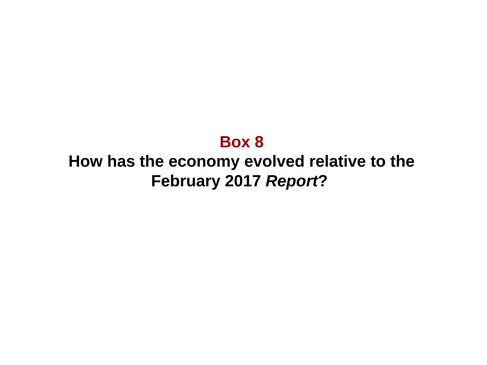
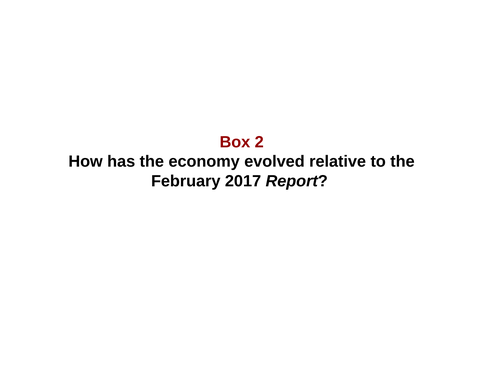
8: 8 -> 2
